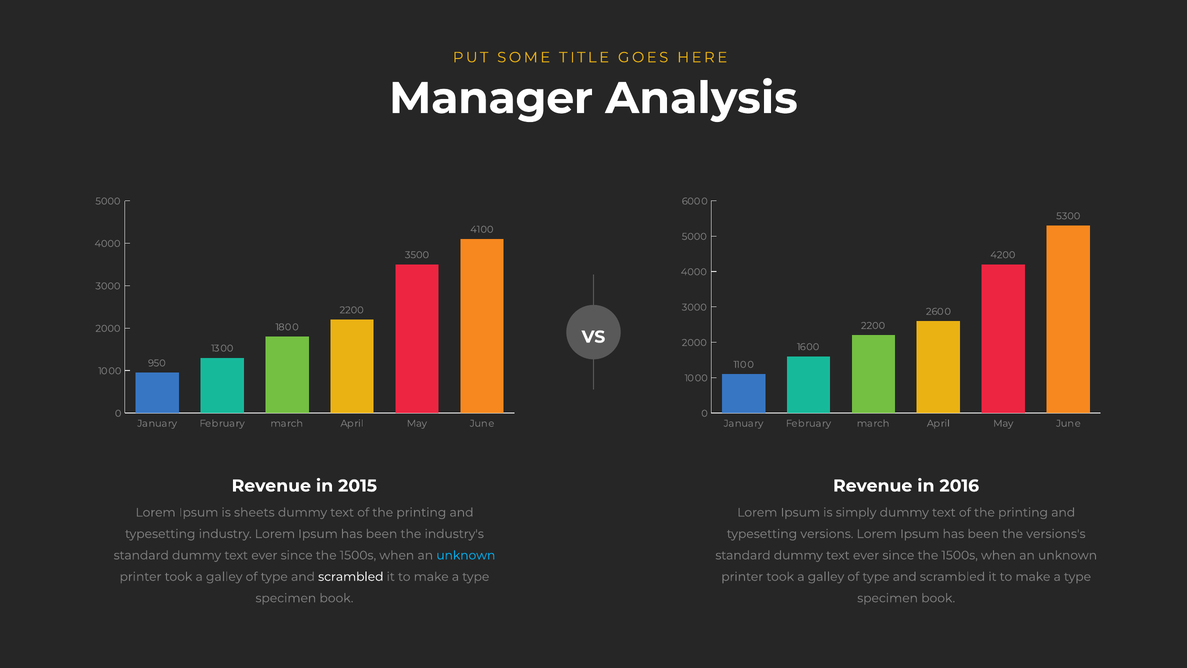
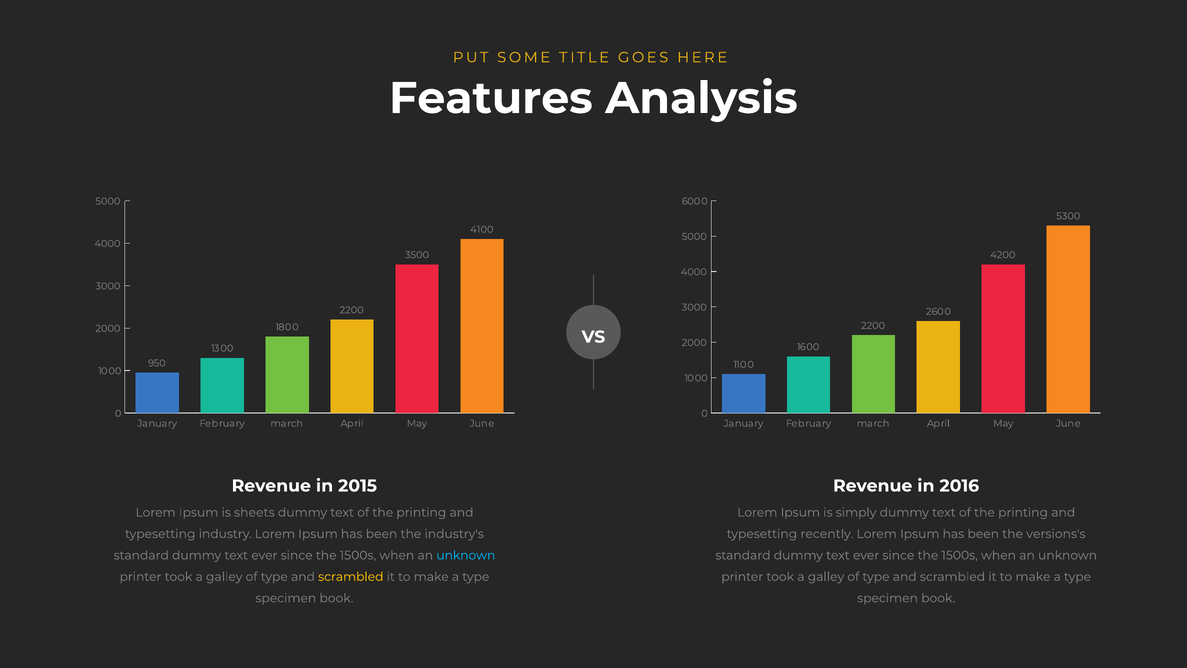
Manager: Manager -> Features
versions: versions -> recently
scrambled at (351, 577) colour: white -> yellow
